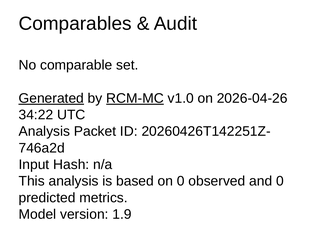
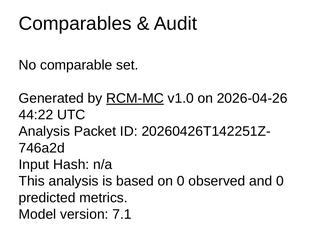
Generated underline: present -> none
34:22: 34:22 -> 44:22
1.9: 1.9 -> 7.1
